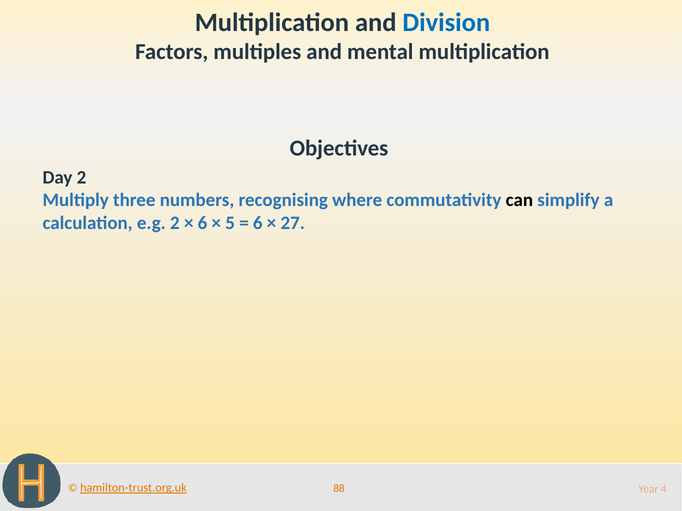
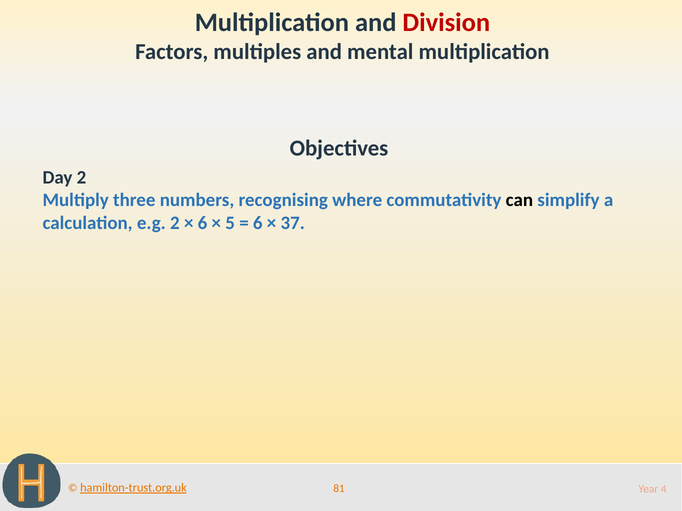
Division colour: blue -> red
27: 27 -> 37
88: 88 -> 81
